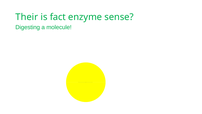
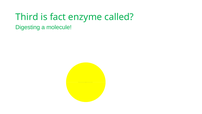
Their: Their -> Third
sense: sense -> called
